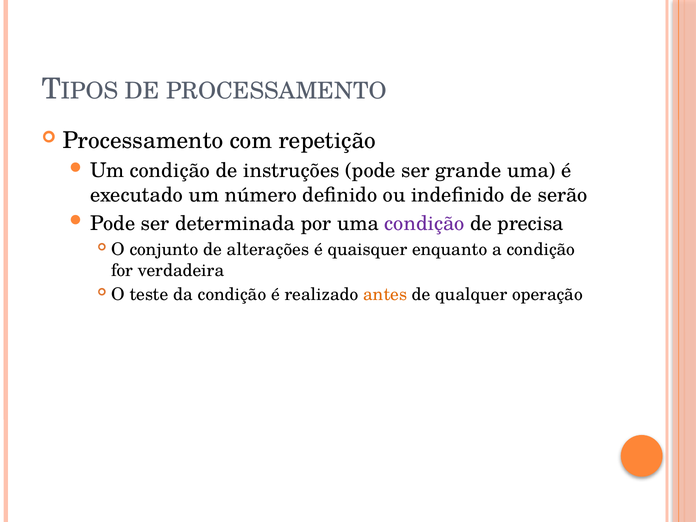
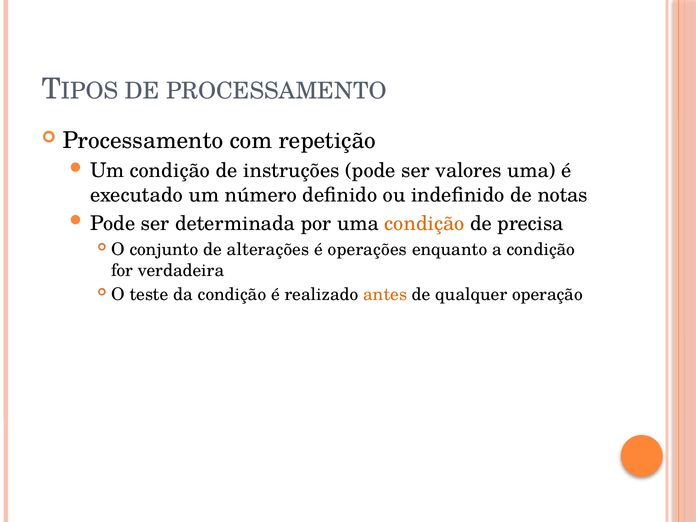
grande: grande -> valores
serão: serão -> notas
condição at (425, 224) colour: purple -> orange
quaisquer: quaisquer -> operações
